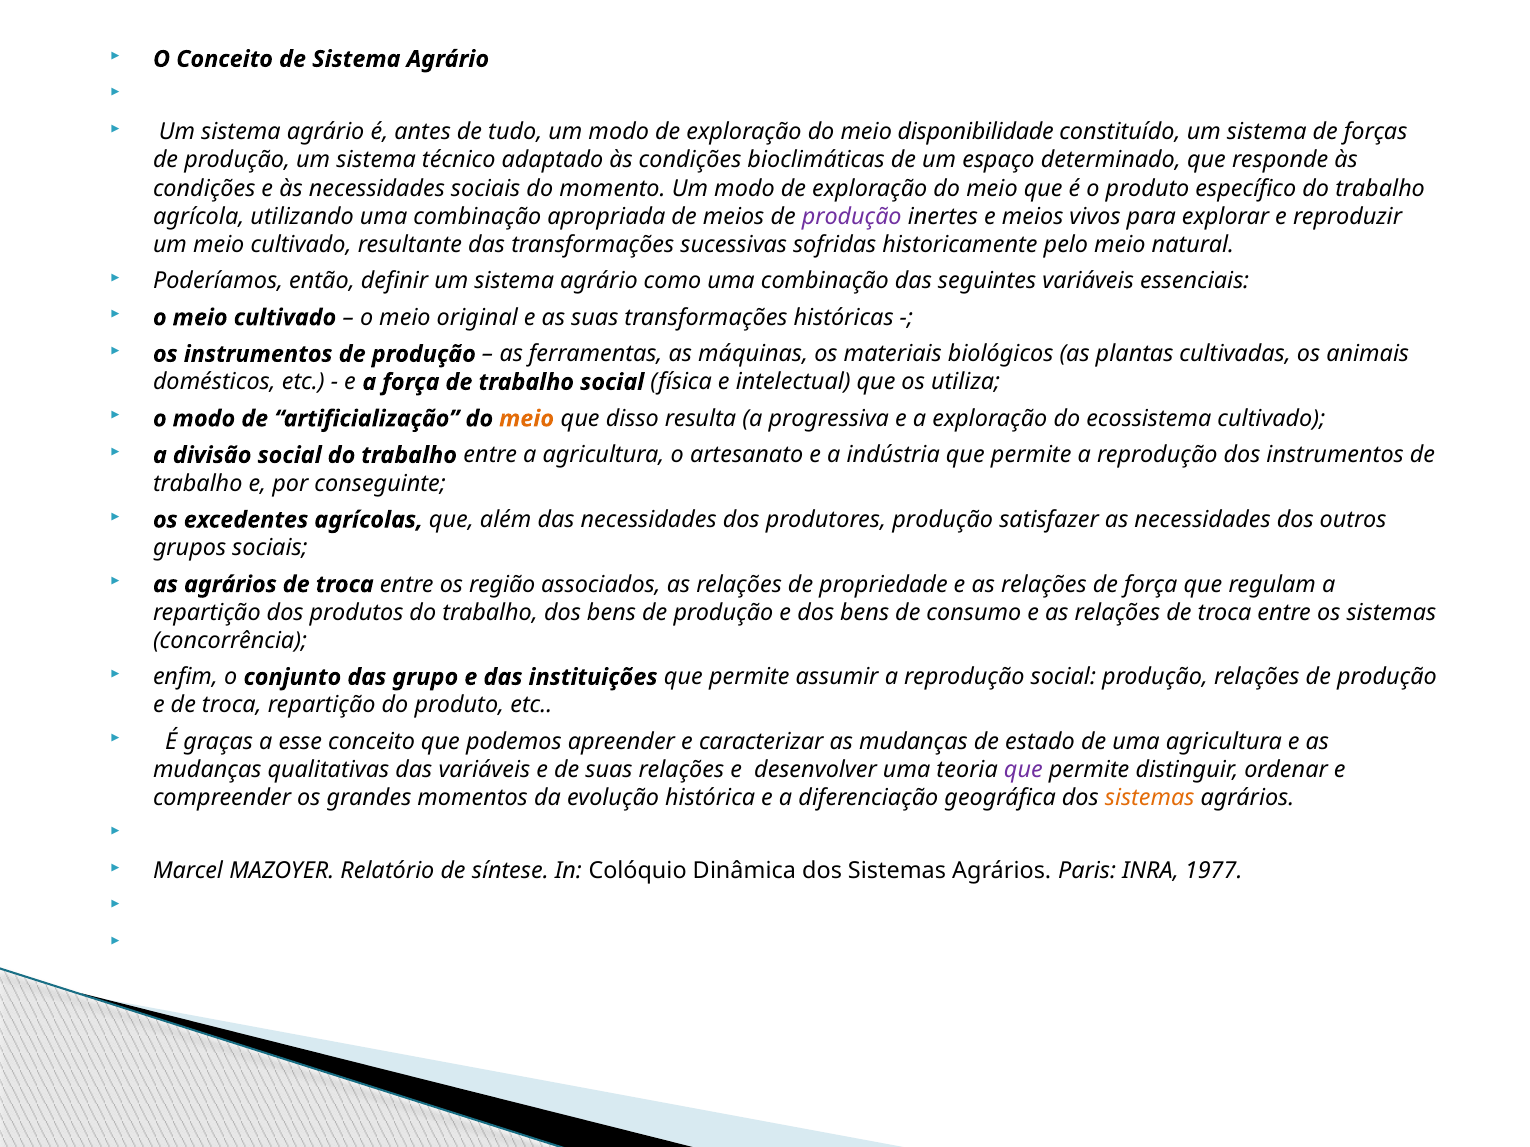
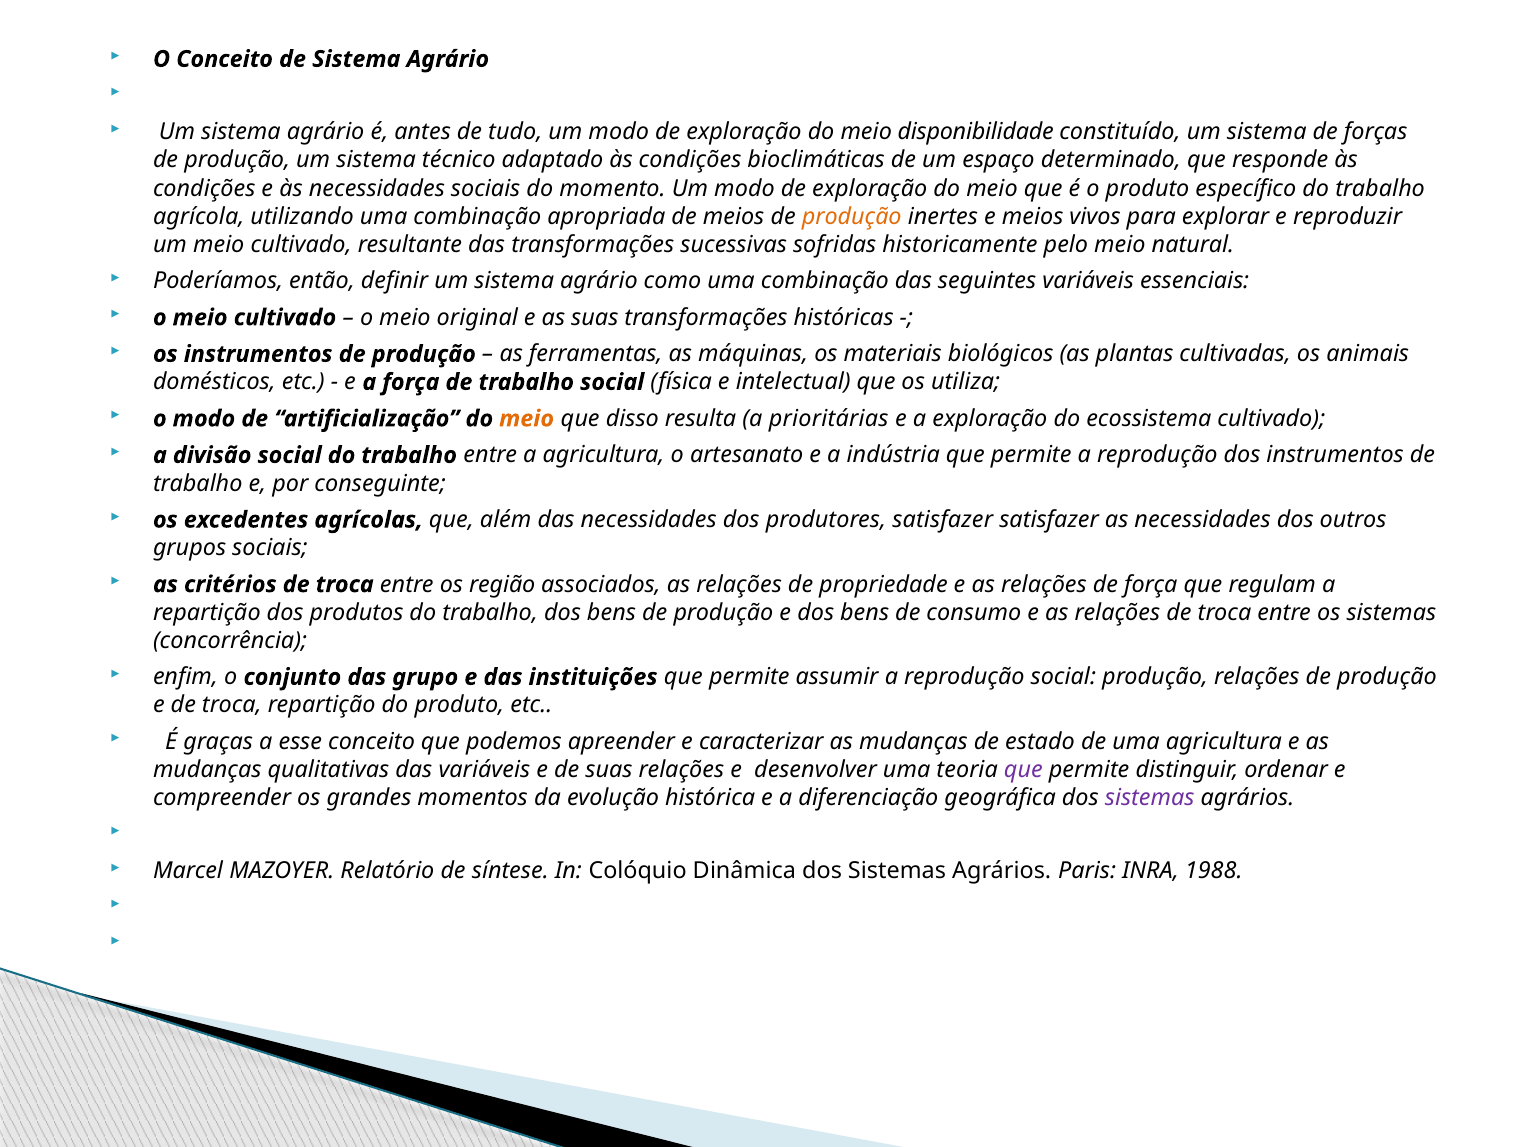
produção at (852, 216) colour: purple -> orange
progressiva: progressiva -> prioritárias
produtores produção: produção -> satisfazer
as agrários: agrários -> critérios
sistemas at (1150, 798) colour: orange -> purple
1977: 1977 -> 1988
